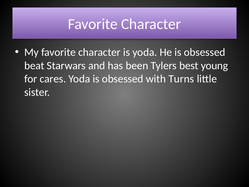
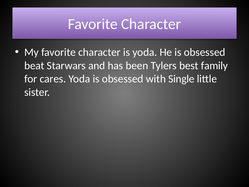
young: young -> family
Turns: Turns -> Single
